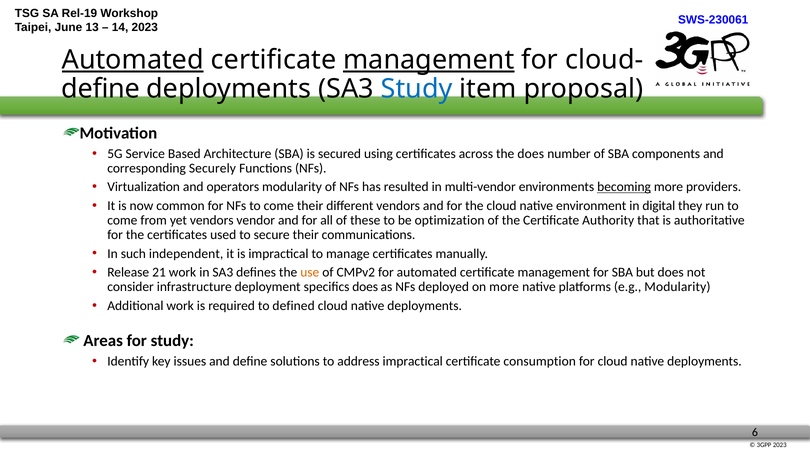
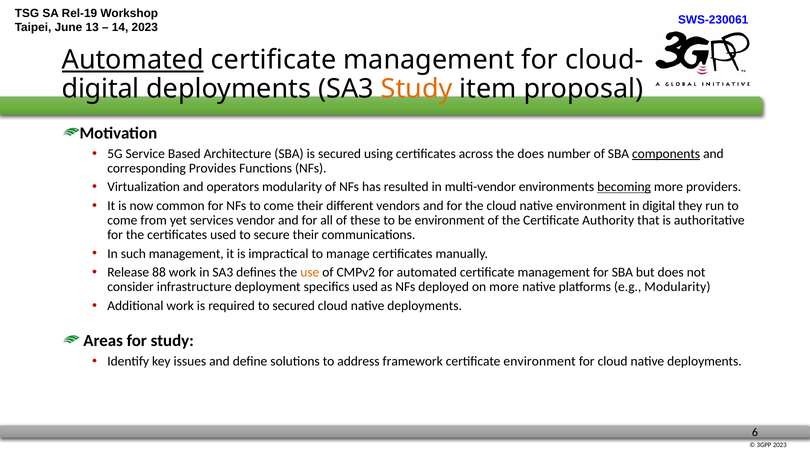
management at (429, 60) underline: present -> none
define at (101, 89): define -> digital
Study at (417, 89) colour: blue -> orange
components underline: none -> present
Securely: Securely -> Provides
yet vendors: vendors -> services
be optimization: optimization -> environment
such independent: independent -> management
21: 21 -> 88
specifics does: does -> used
to defined: defined -> secured
address impractical: impractical -> framework
certificate consumption: consumption -> environment
